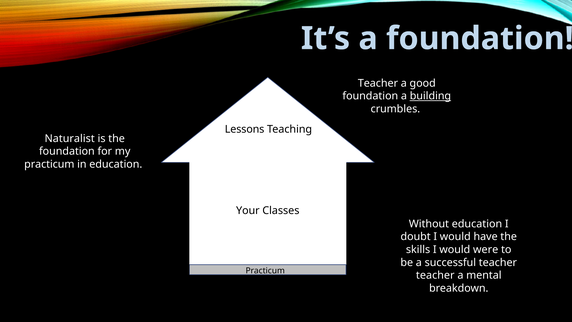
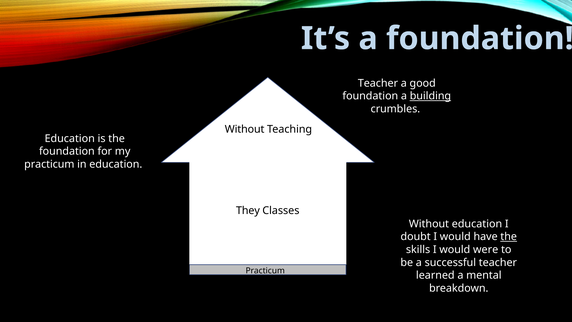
Lessons at (245, 129): Lessons -> Without
Naturalist at (70, 138): Naturalist -> Education
Your: Your -> They
the at (509, 237) underline: none -> present
teacher at (435, 275): teacher -> learned
